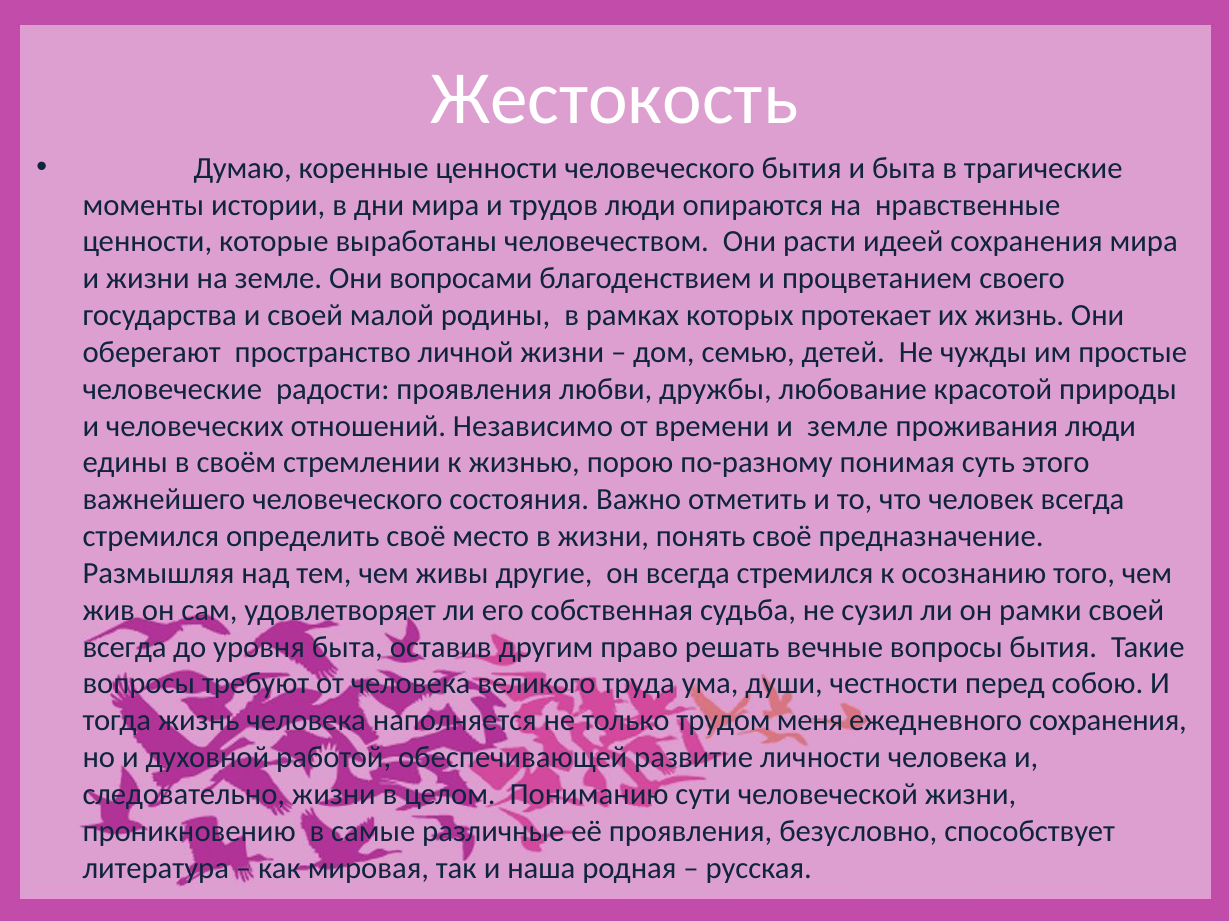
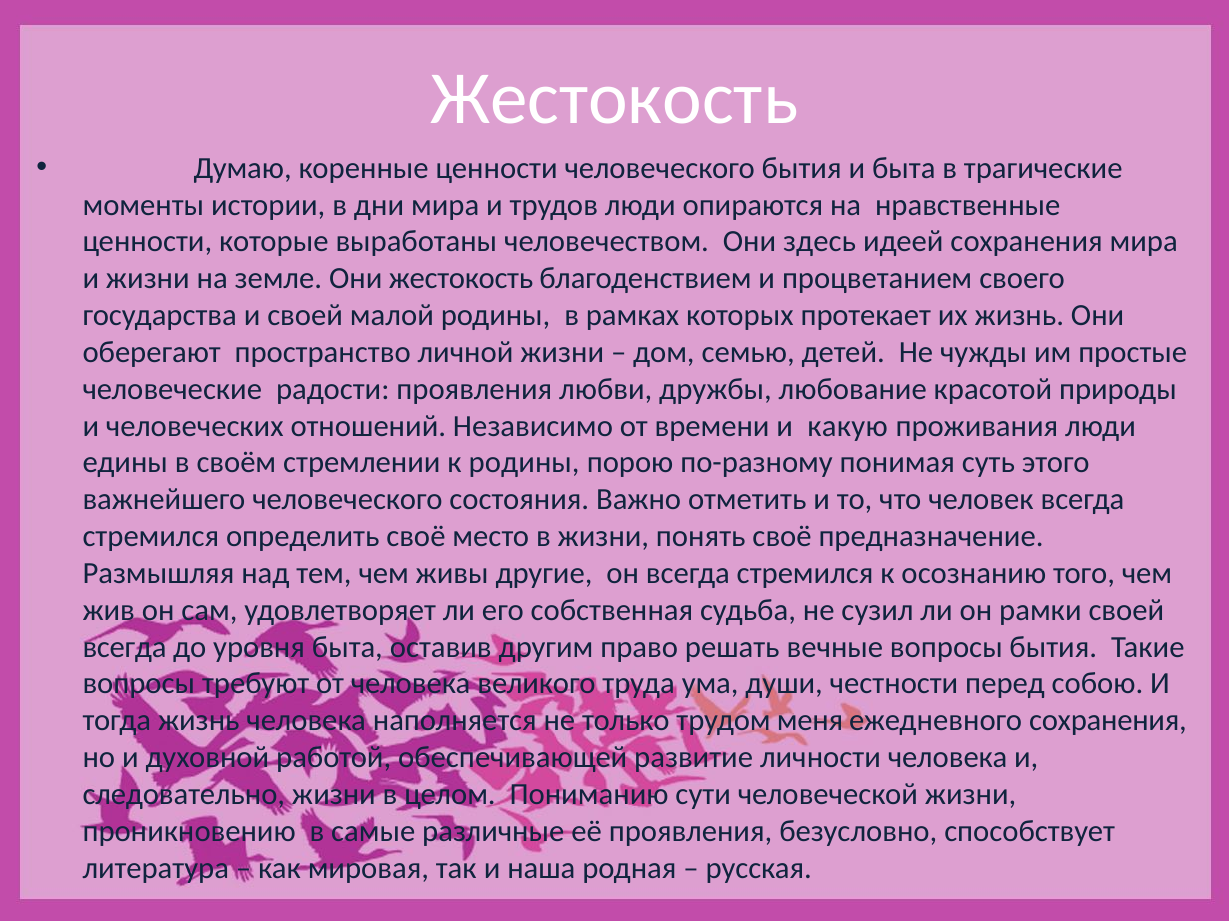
расти: расти -> здесь
Они вопросами: вопросами -> жестокость
и земле: земле -> какую
к жизнью: жизнью -> родины
